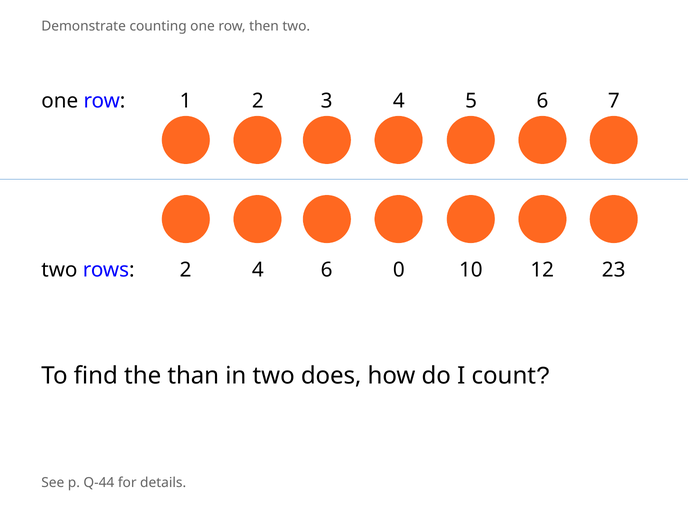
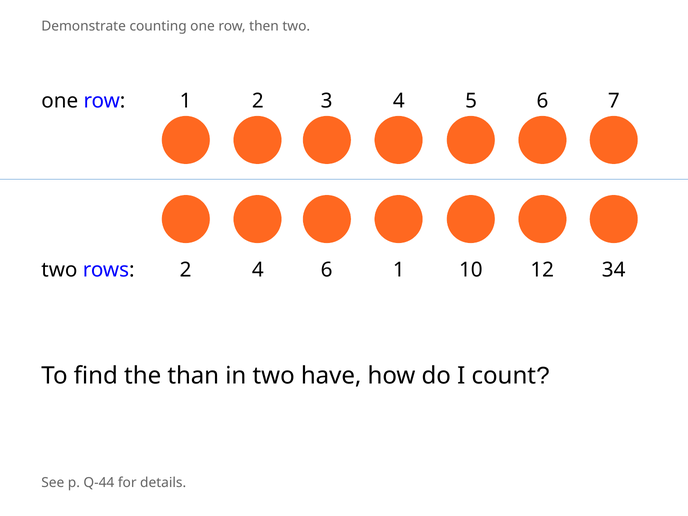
6 0: 0 -> 1
23: 23 -> 34
does: does -> have
